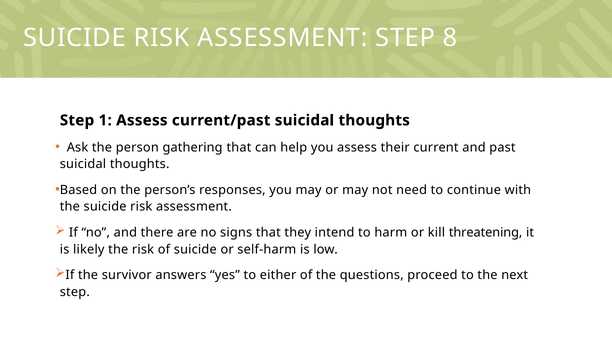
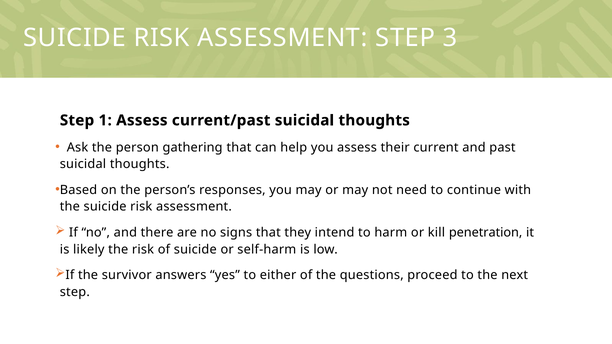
8: 8 -> 3
threatening: threatening -> penetration
